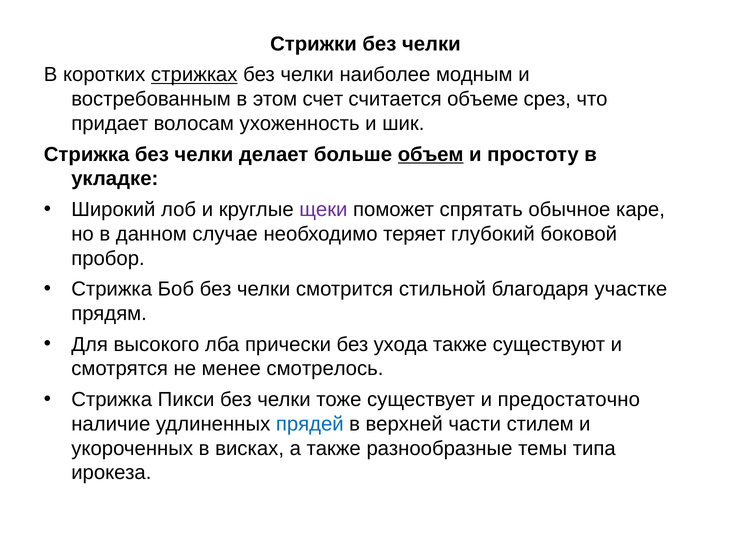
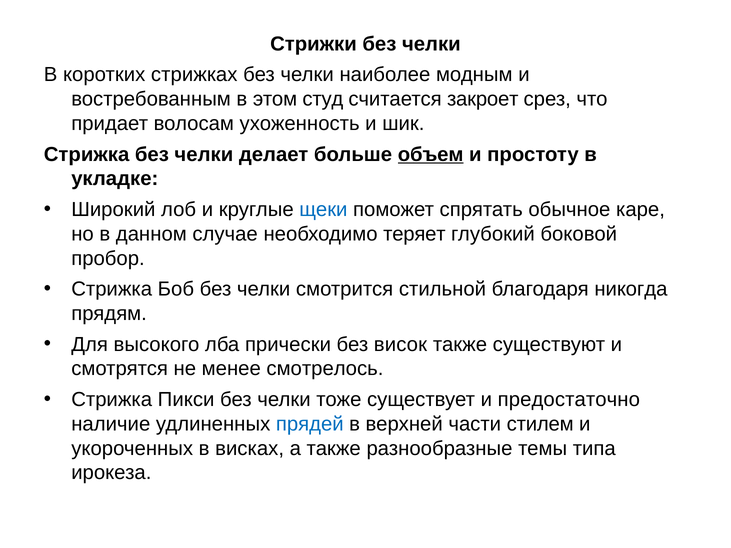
стрижках underline: present -> none
счет: счет -> студ
объеме: объеме -> закроет
щеки colour: purple -> blue
участке: участке -> никогда
ухода: ухода -> висок
